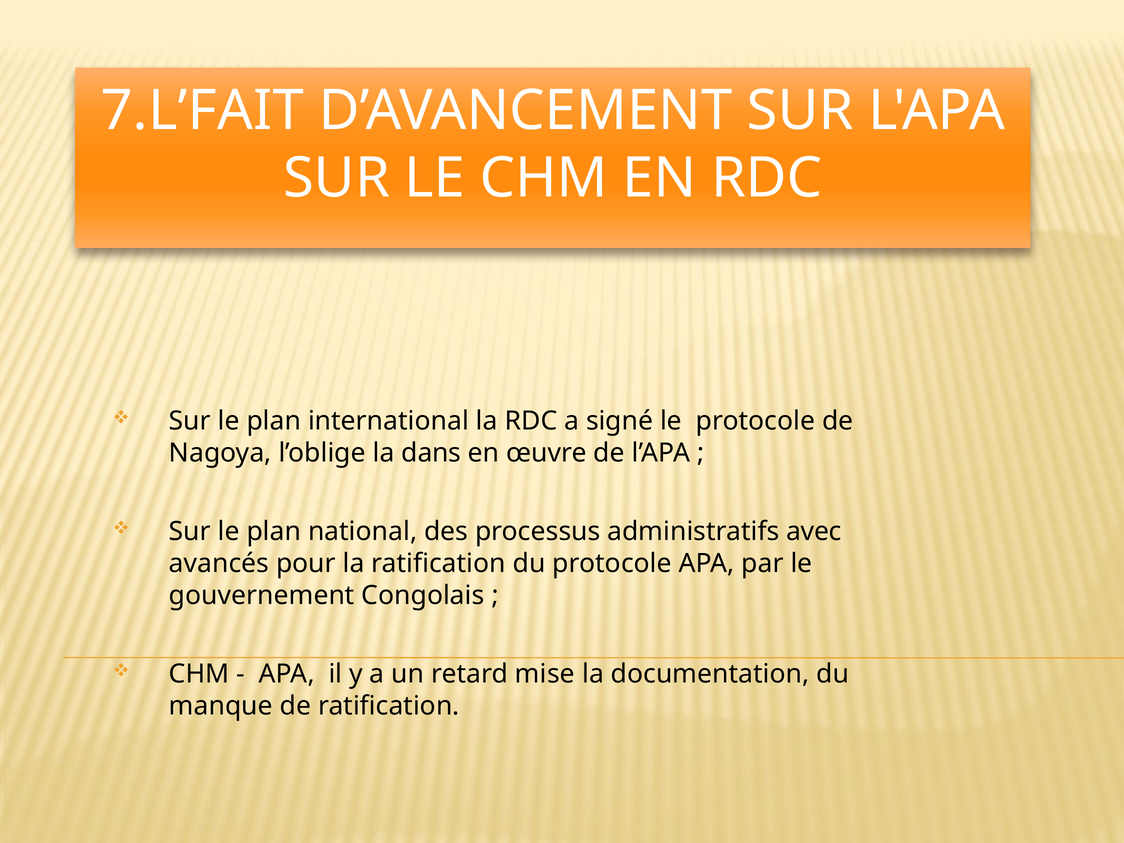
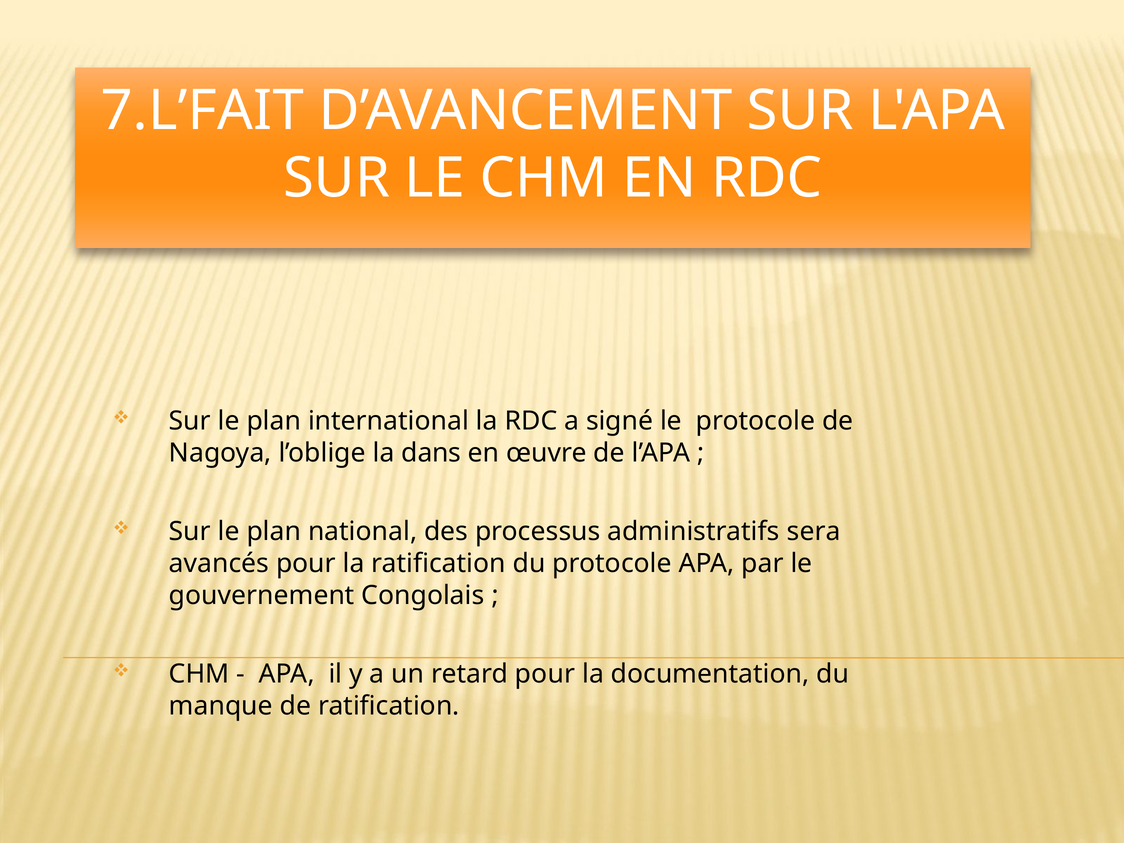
avec: avec -> sera
retard mise: mise -> pour
